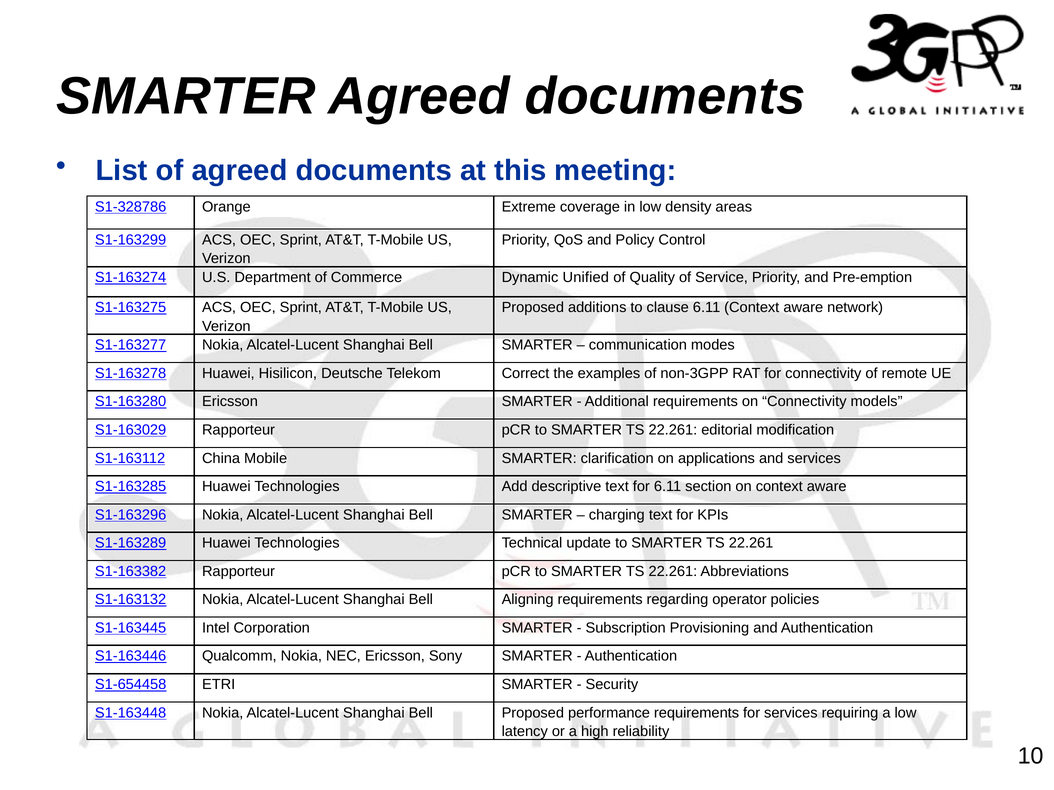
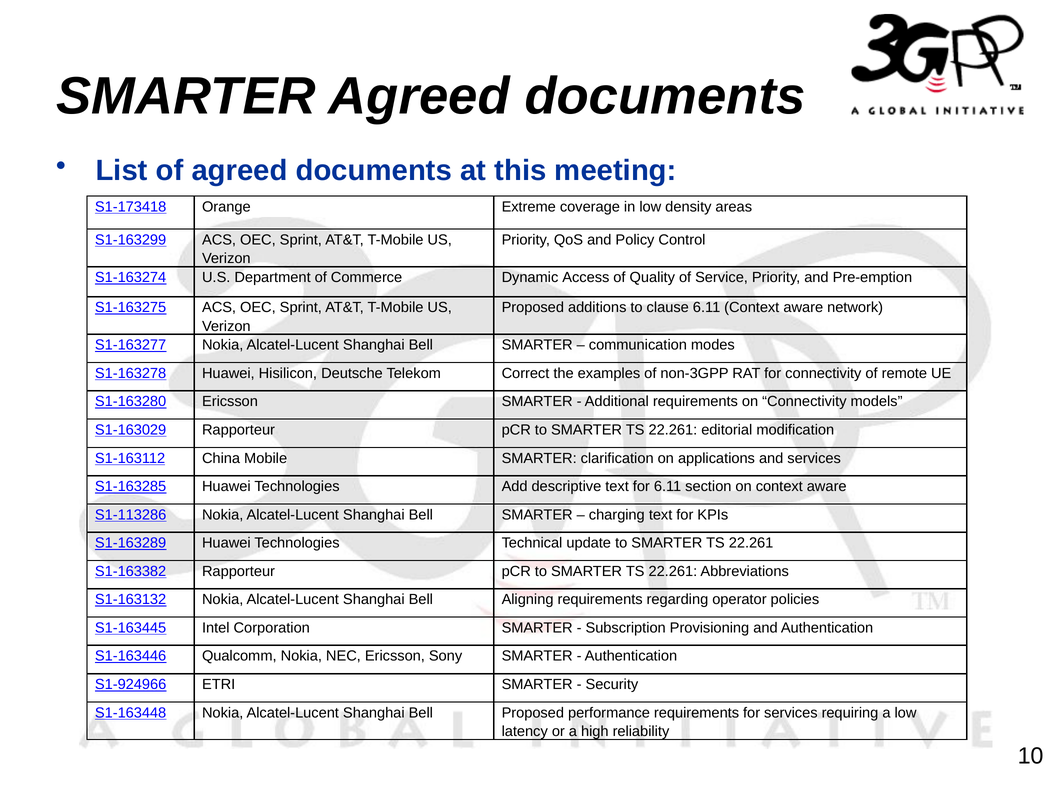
S1-328786: S1-328786 -> S1-173418
Unified: Unified -> Access
S1-163296: S1-163296 -> S1-113286
S1-654458: S1-654458 -> S1-924966
